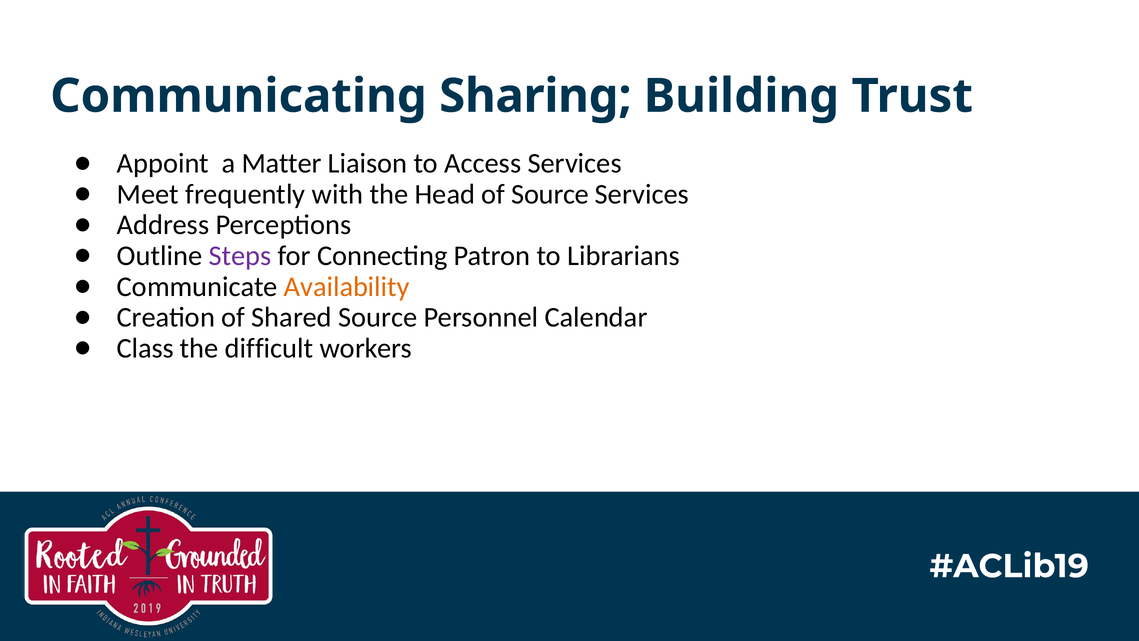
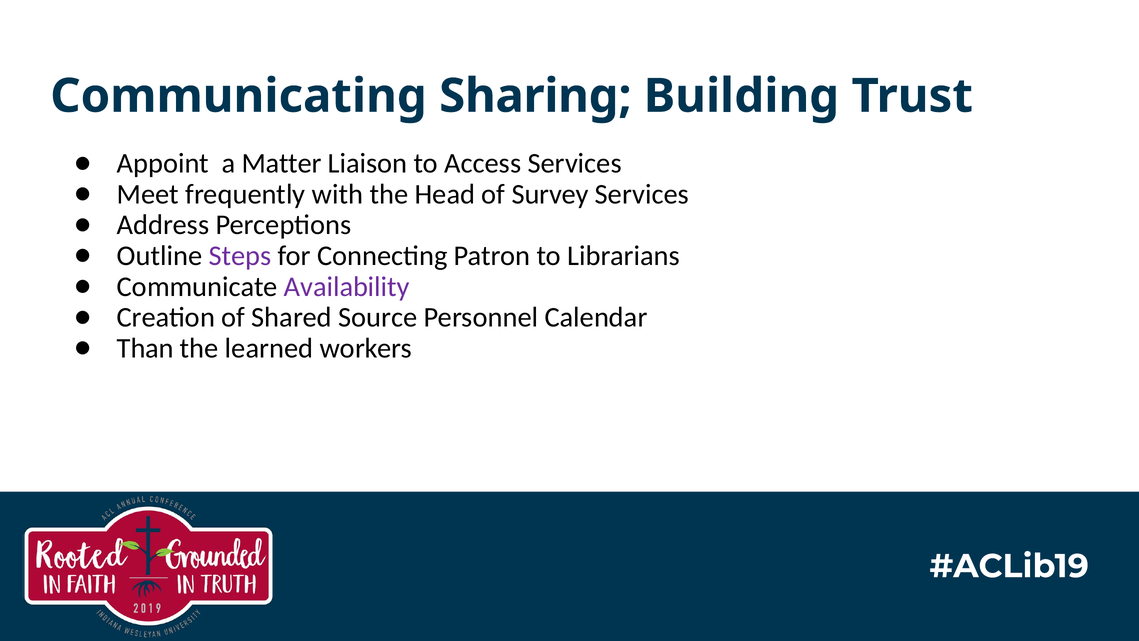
of Source: Source -> Survey
Availability colour: orange -> purple
Class: Class -> Than
difficult: difficult -> learned
